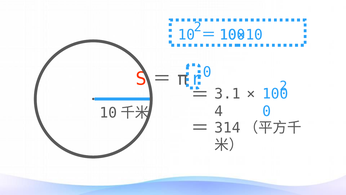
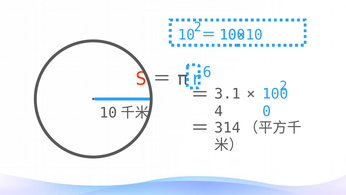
0 at (207, 72): 0 -> 6
